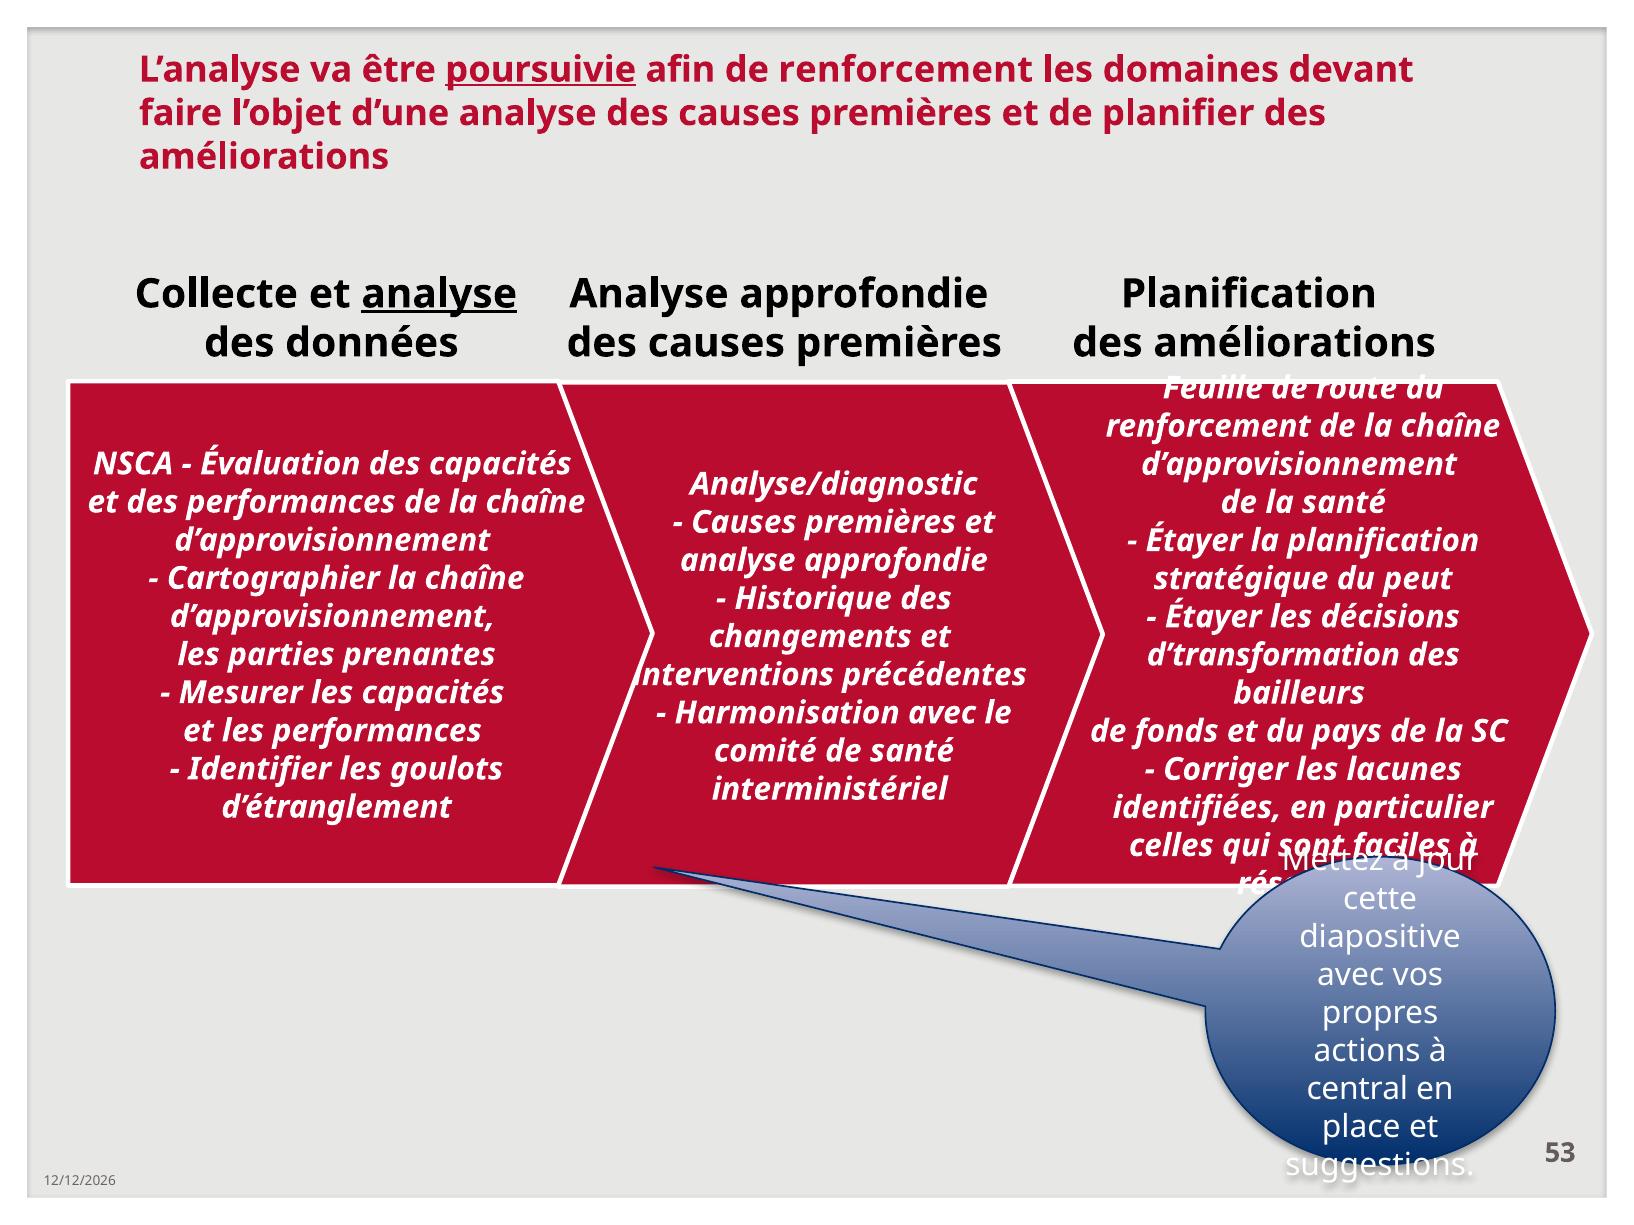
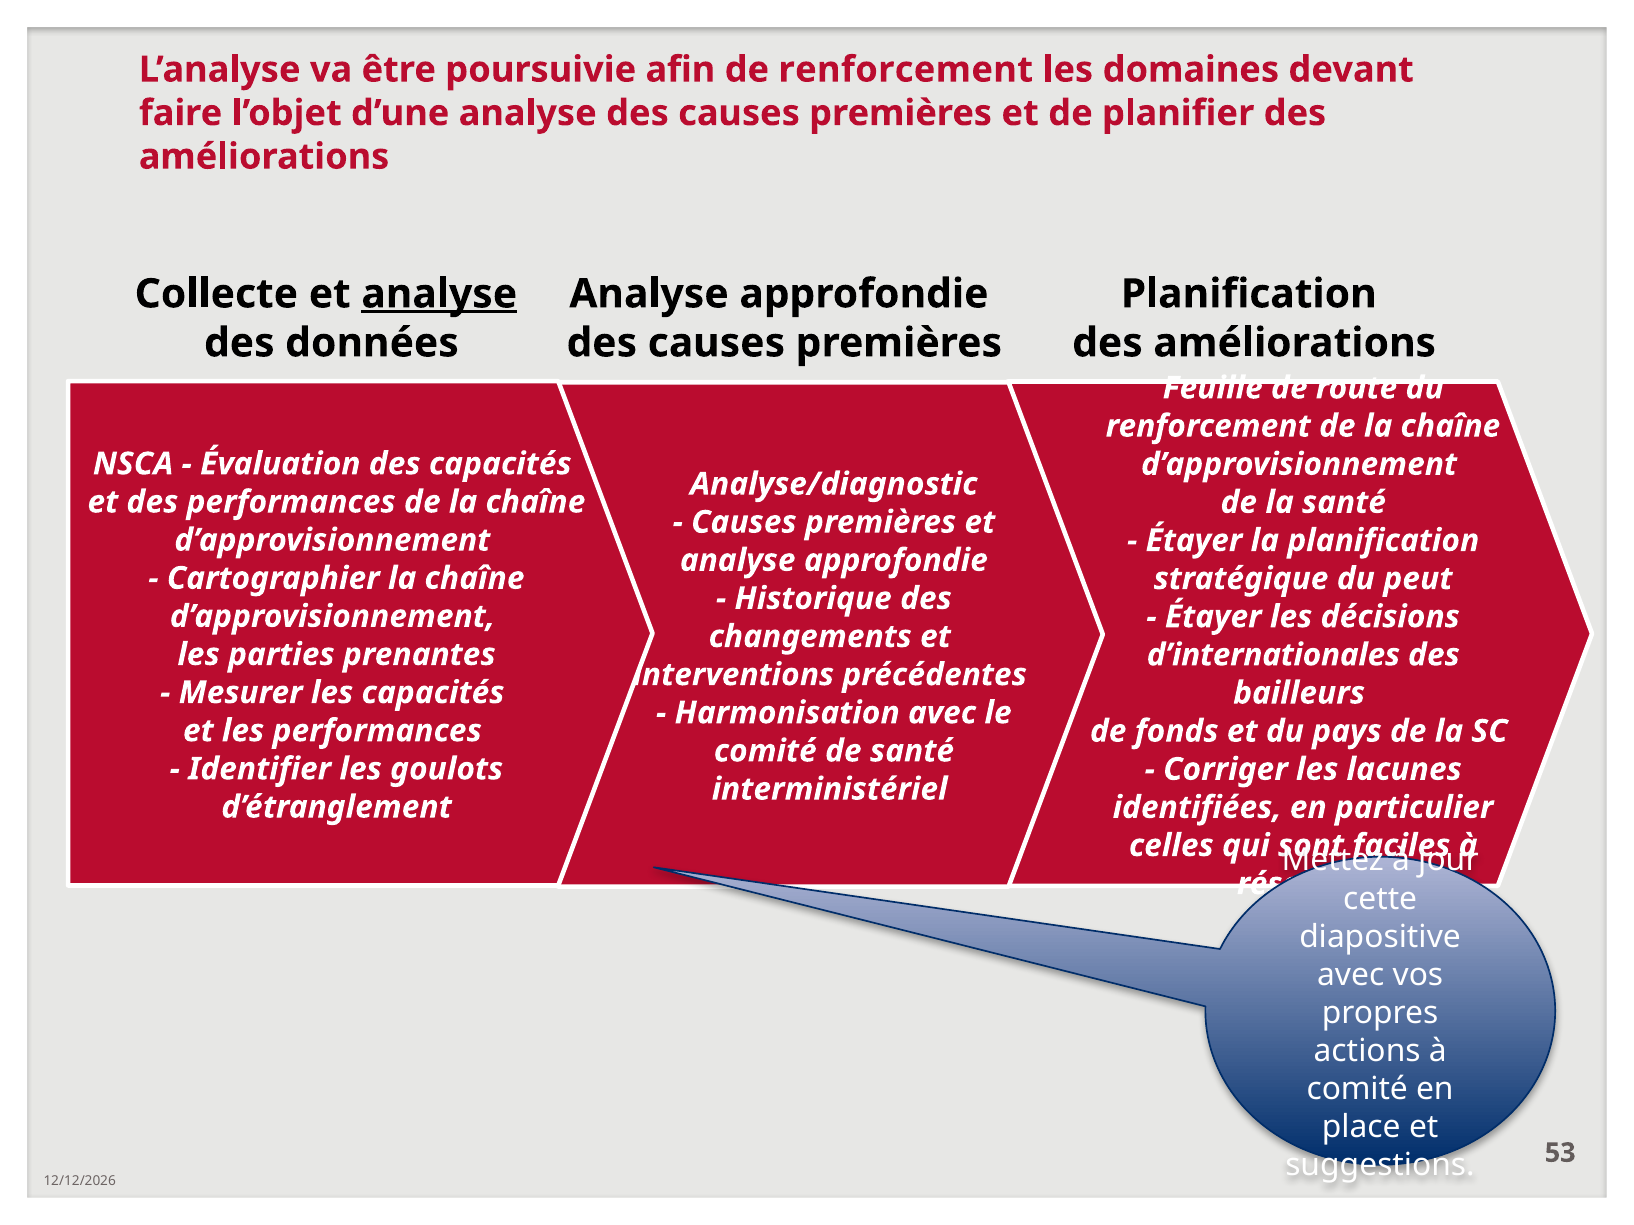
poursuivie underline: present -> none
d’transformation: d’transformation -> d’internationales
central at (1357, 1090): central -> comité
